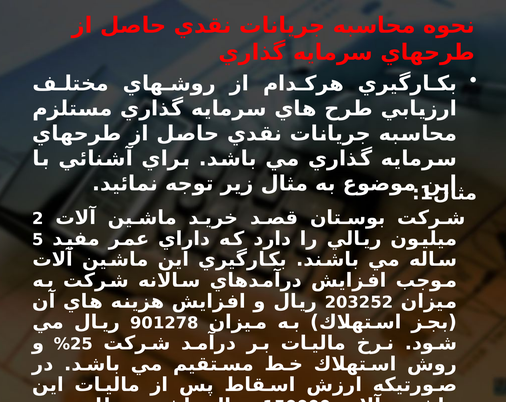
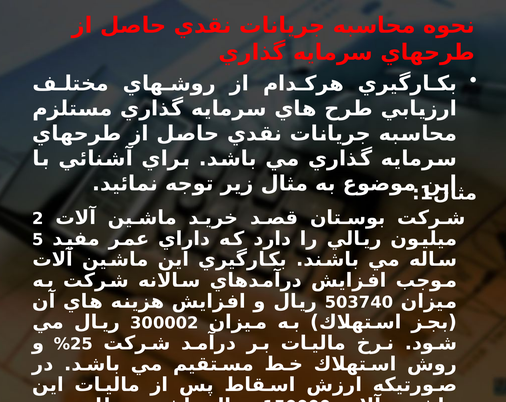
203252: 203252 -> 503740
901278: 901278 -> 300002
